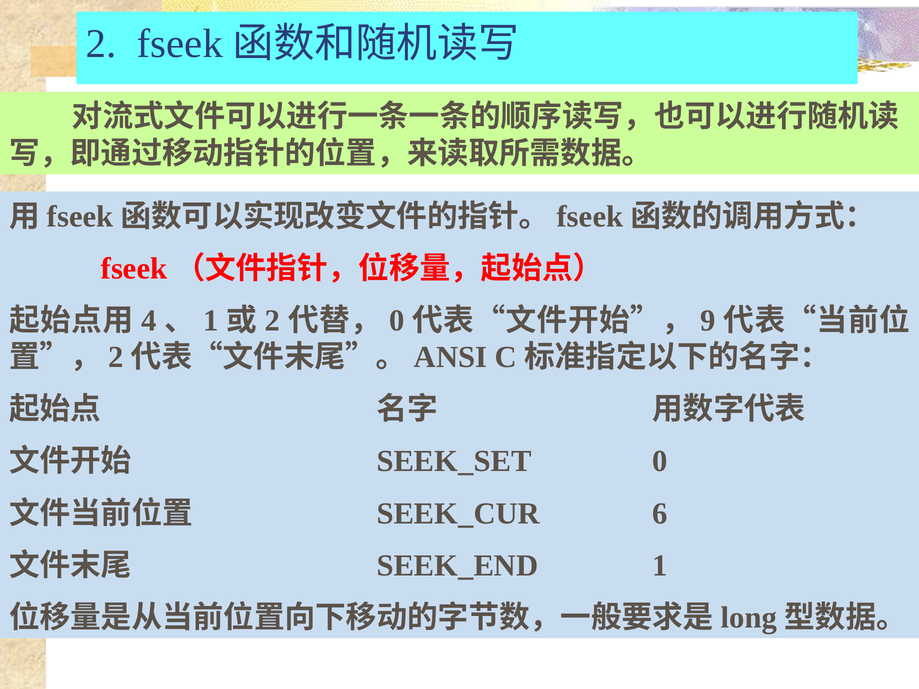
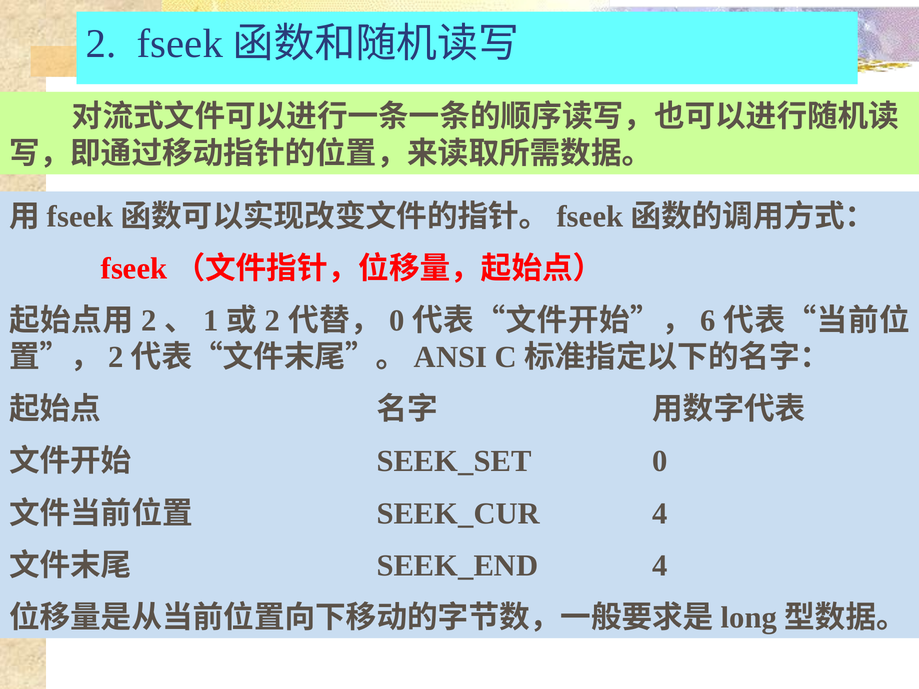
4 at (149, 321): 4 -> 2
9: 9 -> 6
SEEK_CUR 6: 6 -> 4
SEEK_END 1: 1 -> 4
